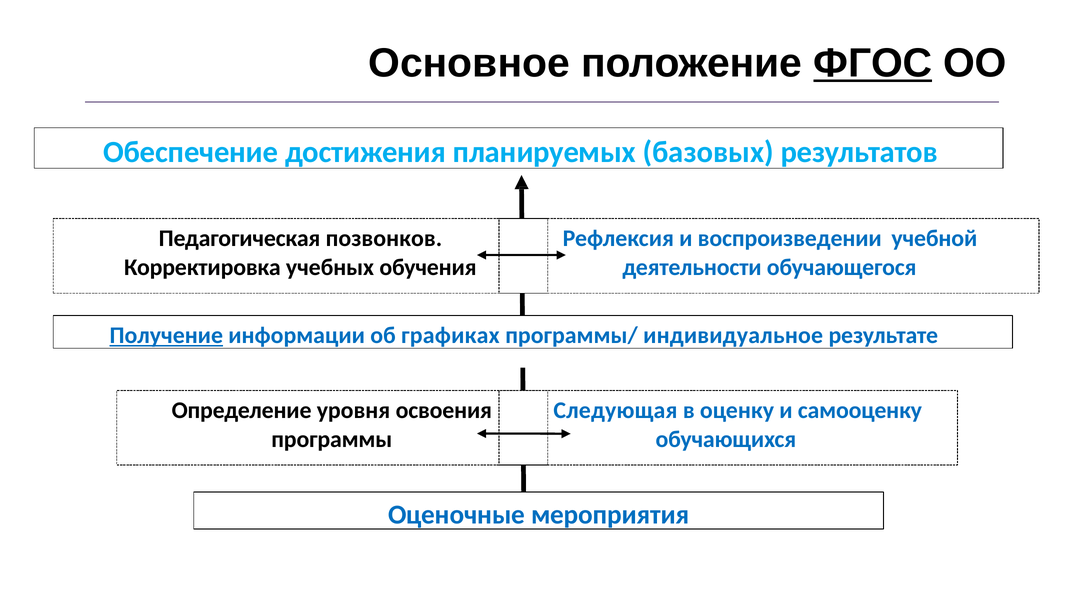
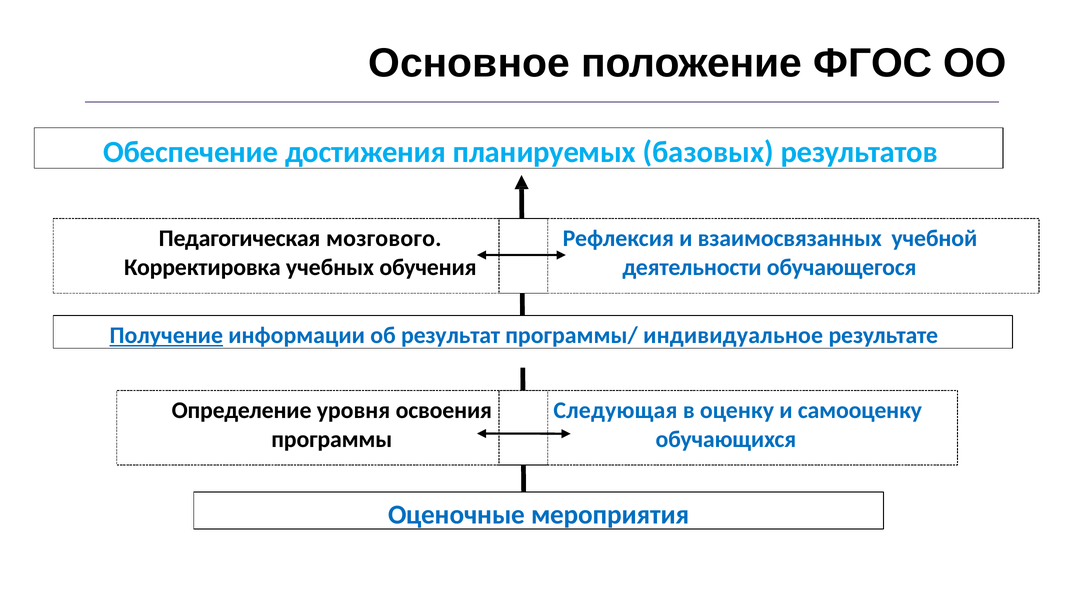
ФГОС underline: present -> none
позвонков: позвонков -> мозгового
воспроизведении: воспроизведении -> взаимосвязанных
графиках: графиках -> результат
